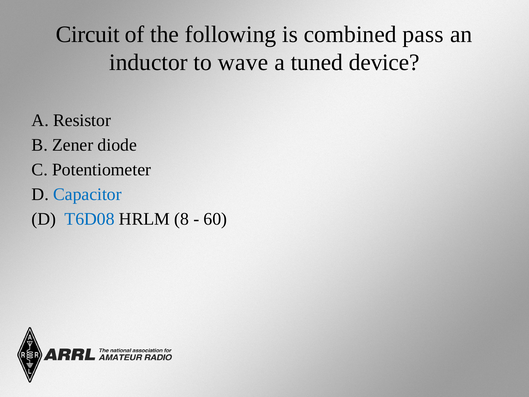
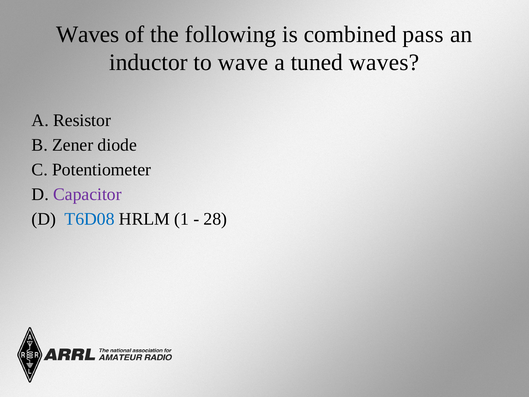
Circuit at (88, 34): Circuit -> Waves
tuned device: device -> waves
Capacitor colour: blue -> purple
8: 8 -> 1
60: 60 -> 28
